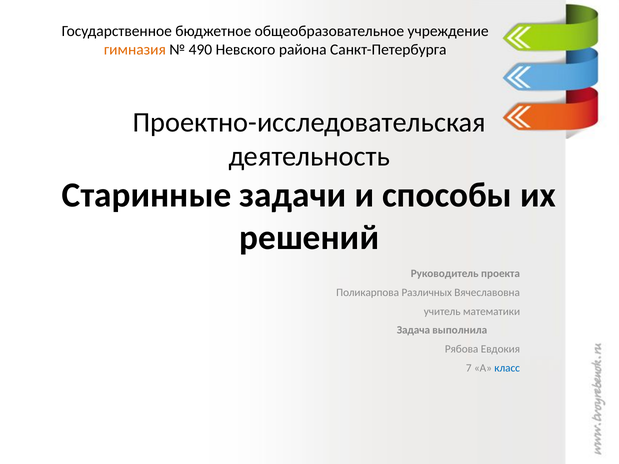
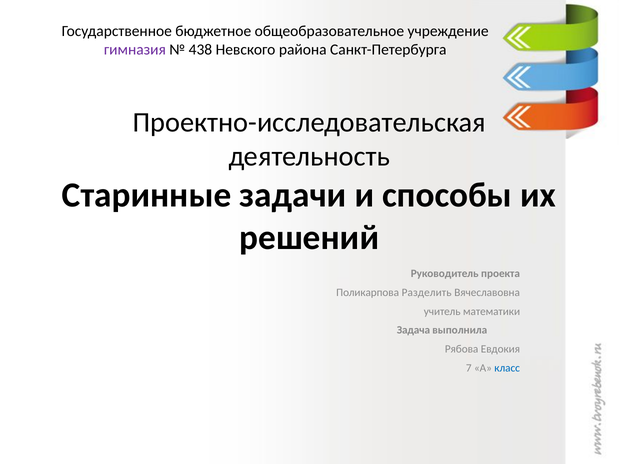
гимназия colour: orange -> purple
490: 490 -> 438
Различных: Различных -> Разделить
